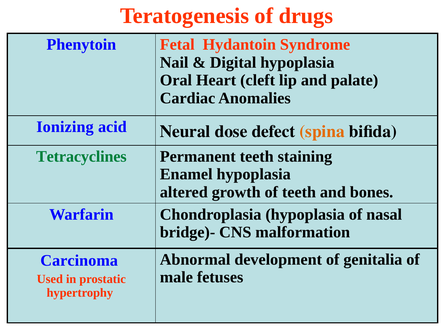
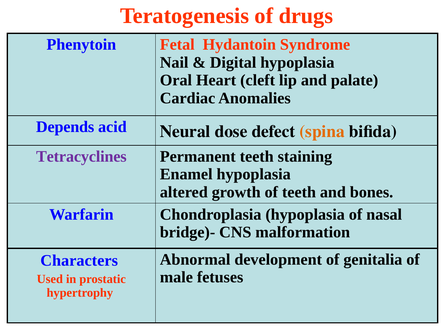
Ionizing: Ionizing -> Depends
Tetracyclines colour: green -> purple
Carcinoma: Carcinoma -> Characters
